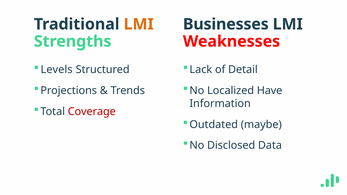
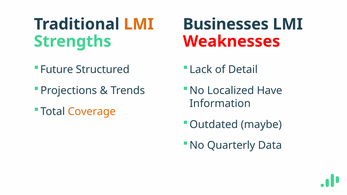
Levels: Levels -> Future
Coverage colour: red -> orange
Disclosed: Disclosed -> Quarterly
